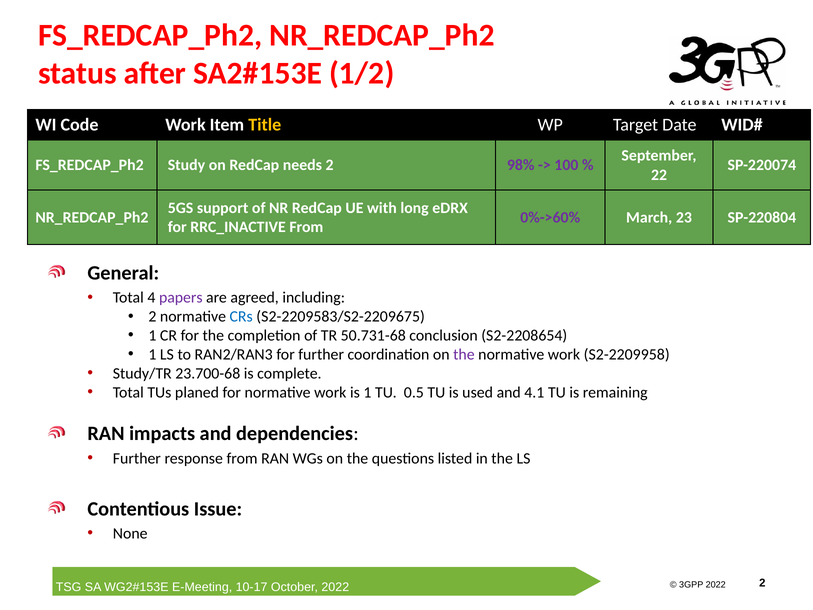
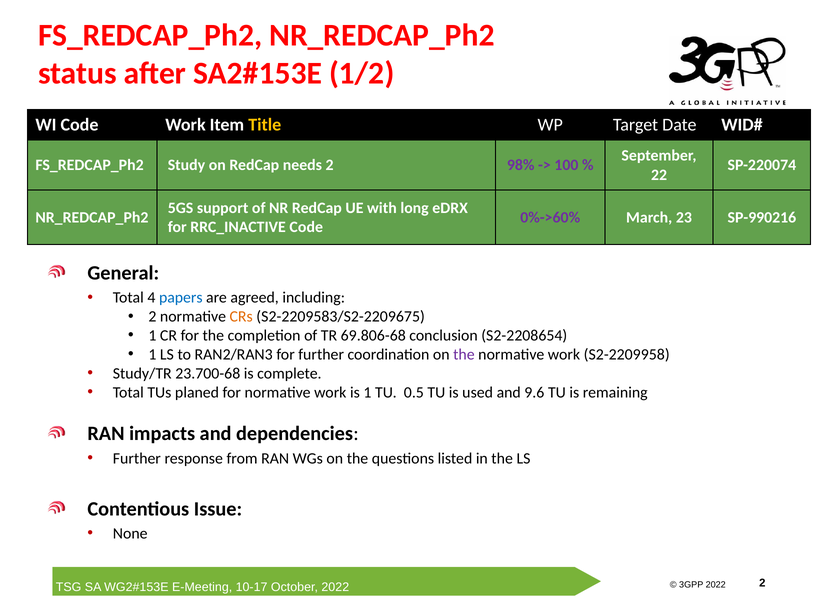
SP-220804: SP-220804 -> SP-990216
From at (306, 227): From -> Code
papers colour: purple -> blue
CRs colour: blue -> orange
50.731-68: 50.731-68 -> 69.806-68
4.1: 4.1 -> 9.6
